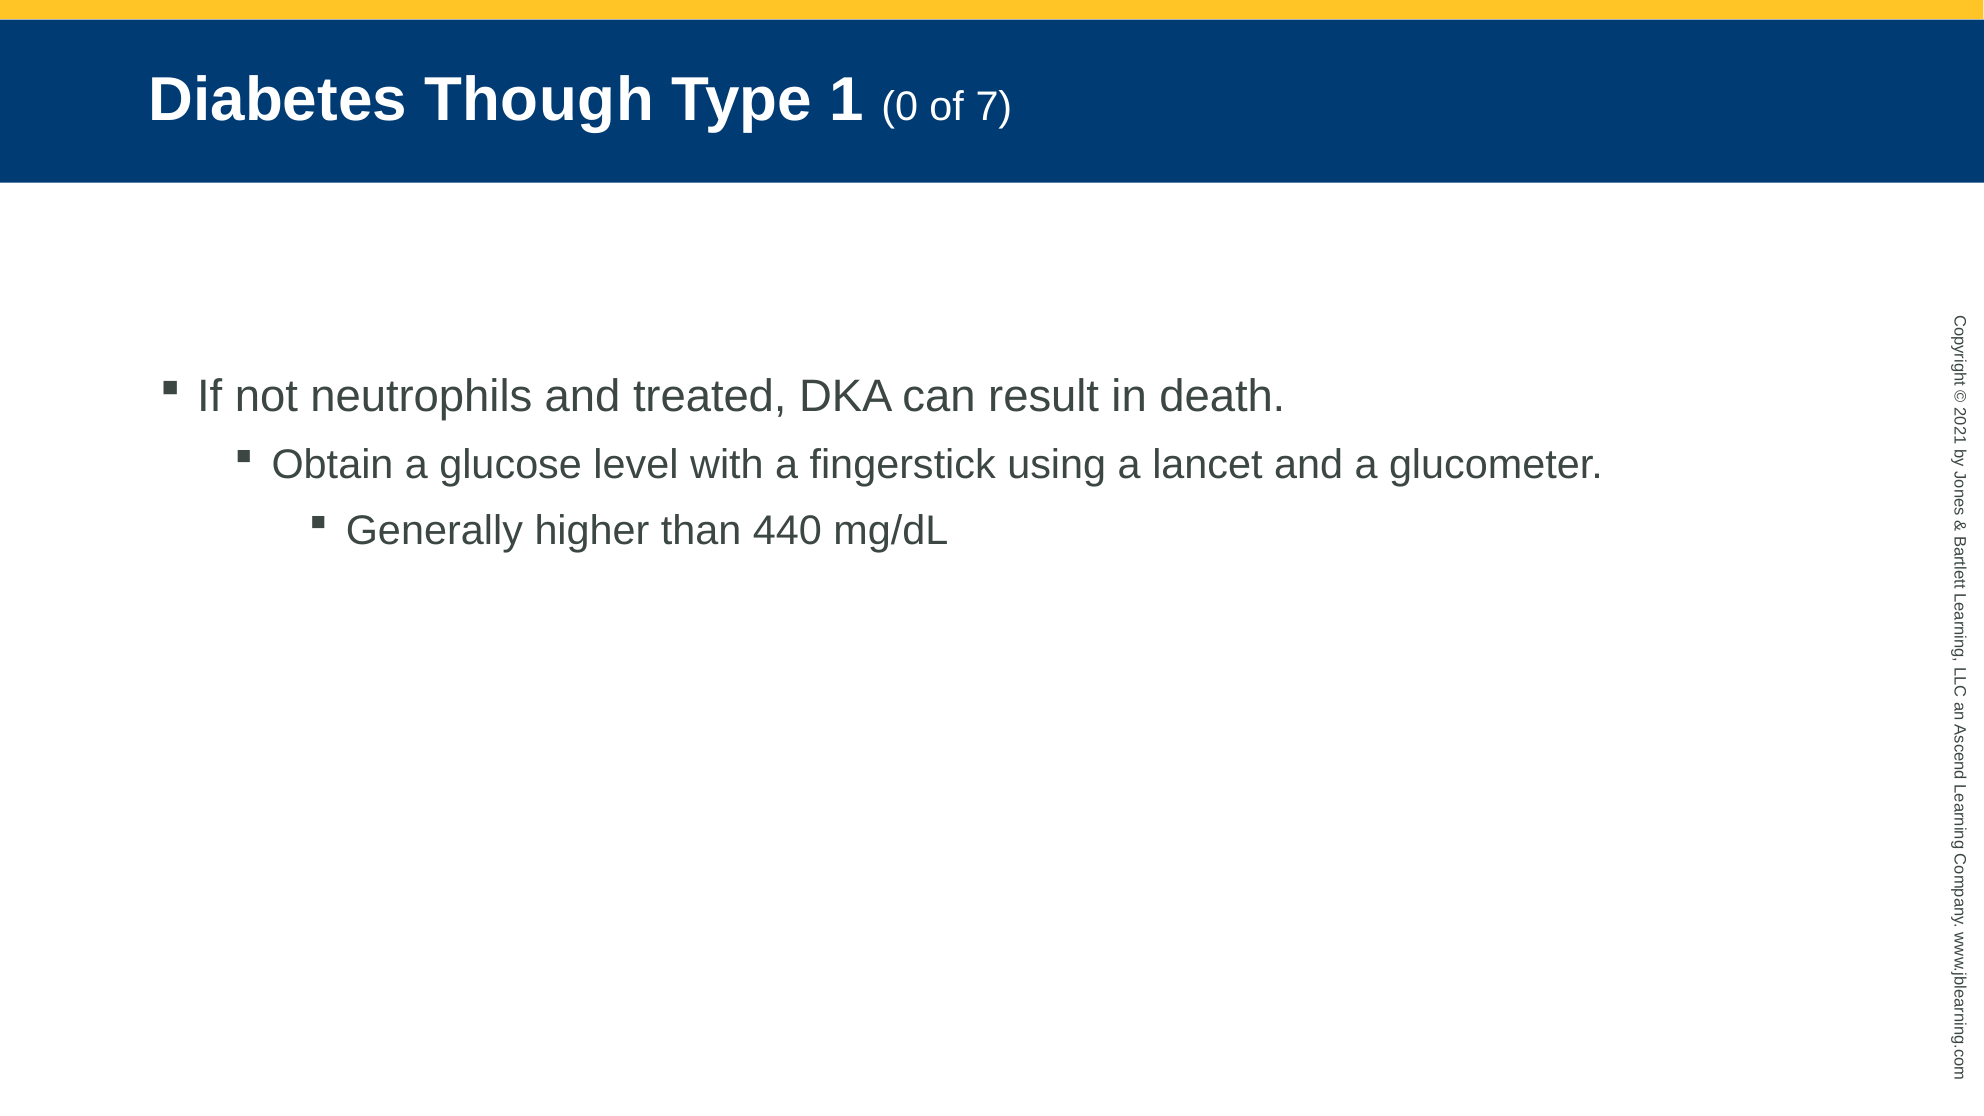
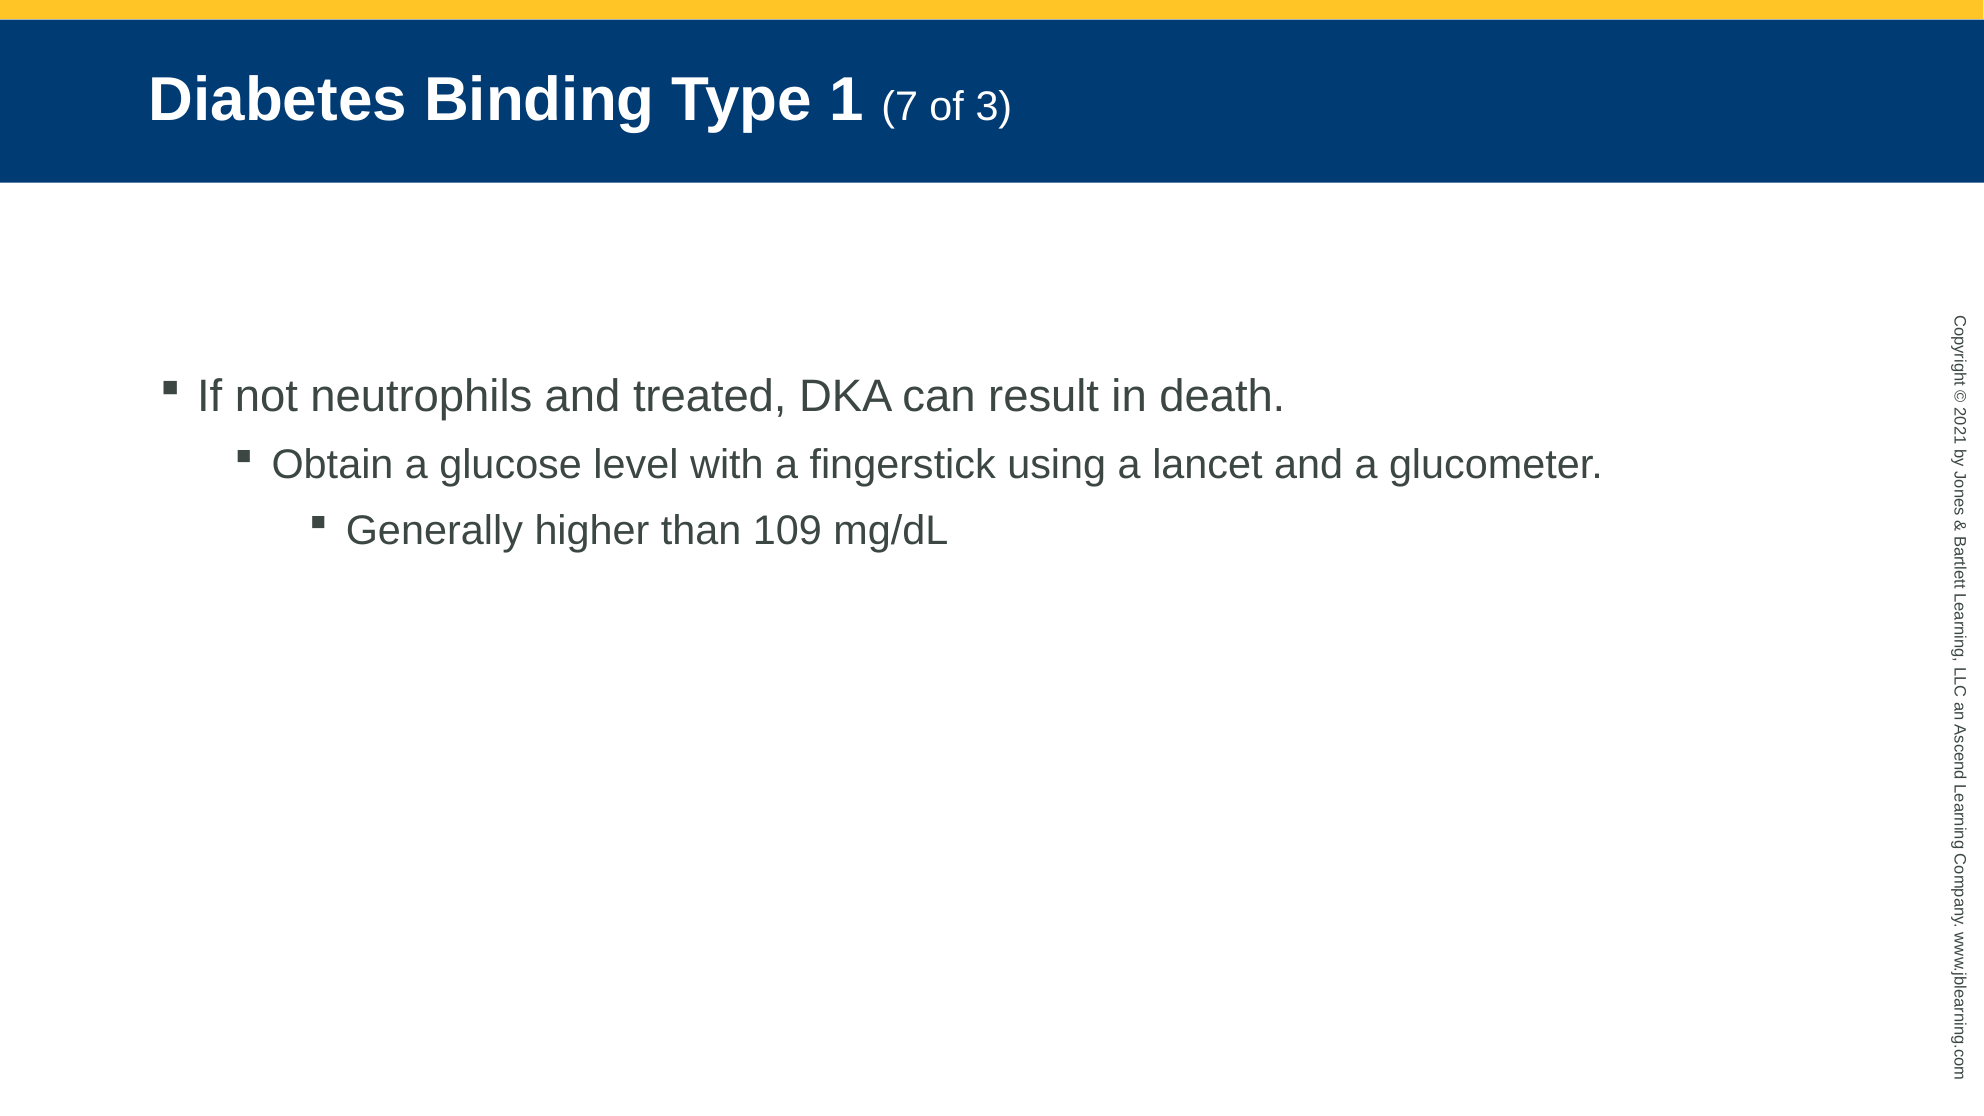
Though: Though -> Binding
1 0: 0 -> 7
7: 7 -> 3
440: 440 -> 109
